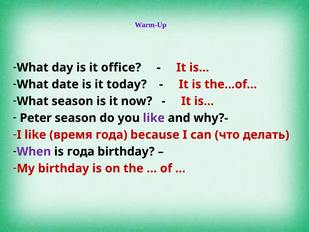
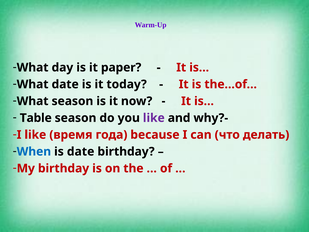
office: office -> paper
Peter: Peter -> Table
When colour: purple -> blue
is года: года -> date
